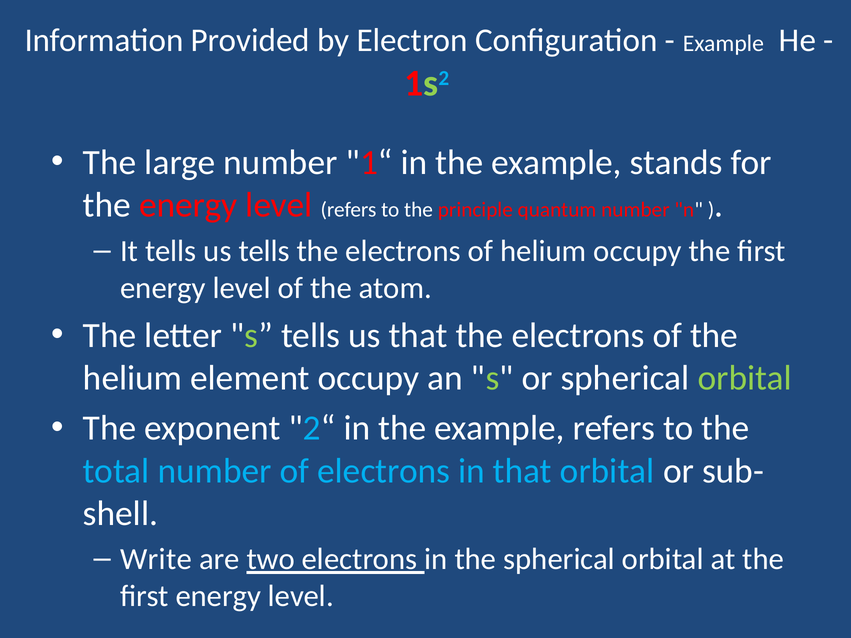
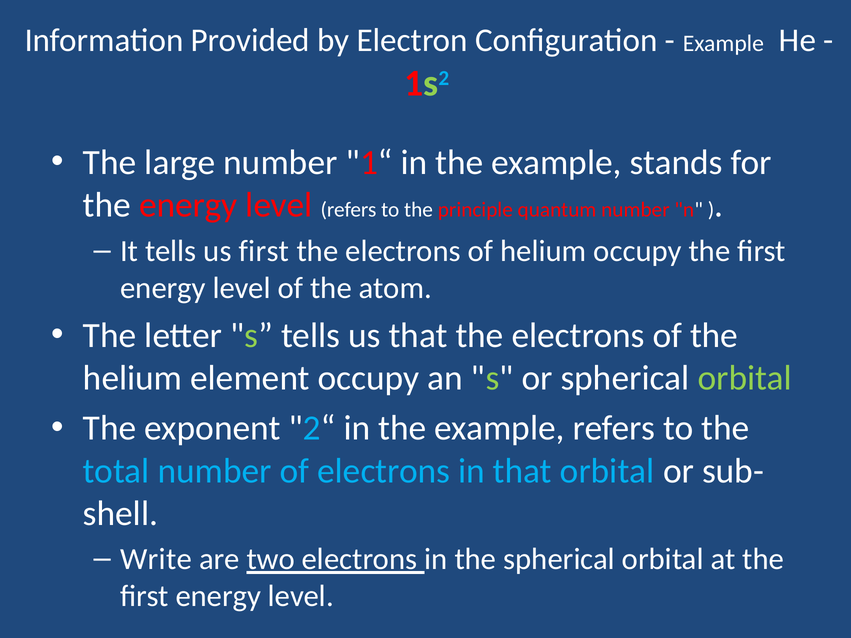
us tells: tells -> first
